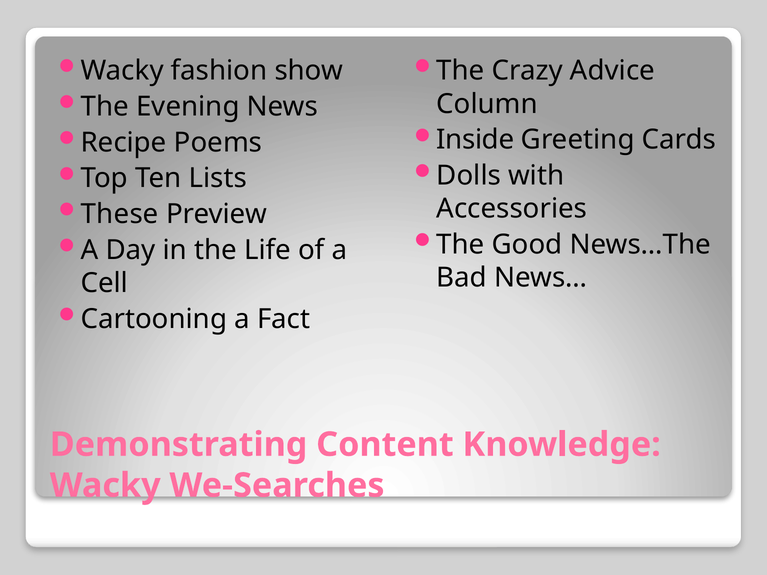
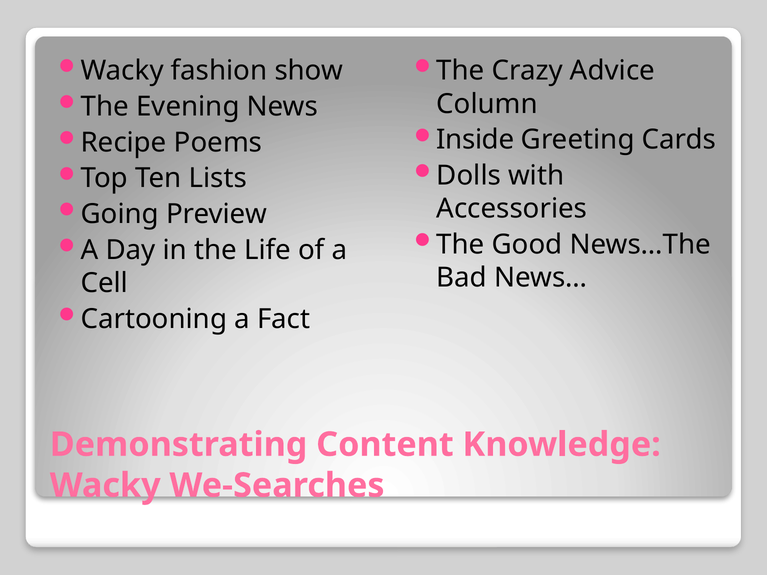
These: These -> Going
